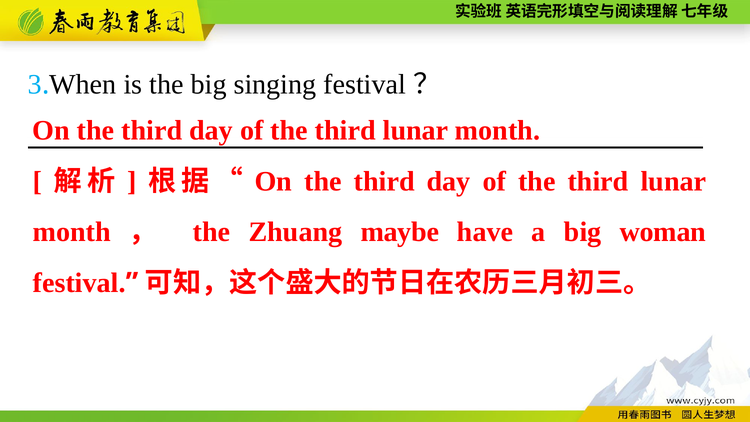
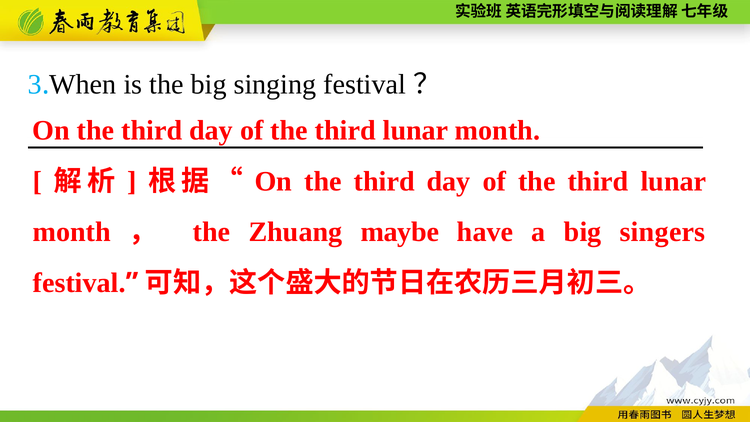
woman: woman -> singers
